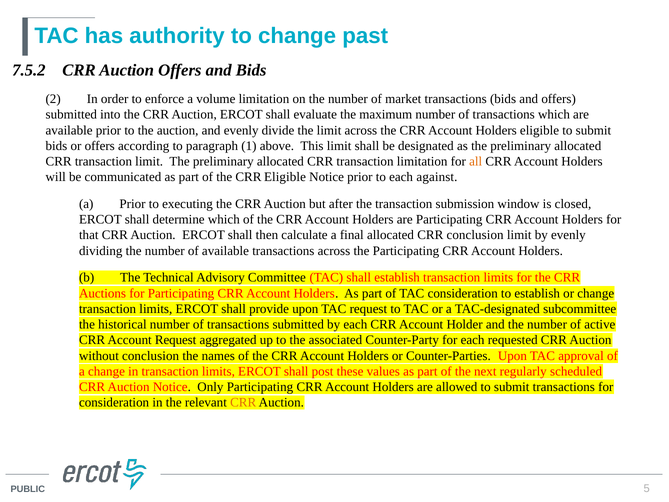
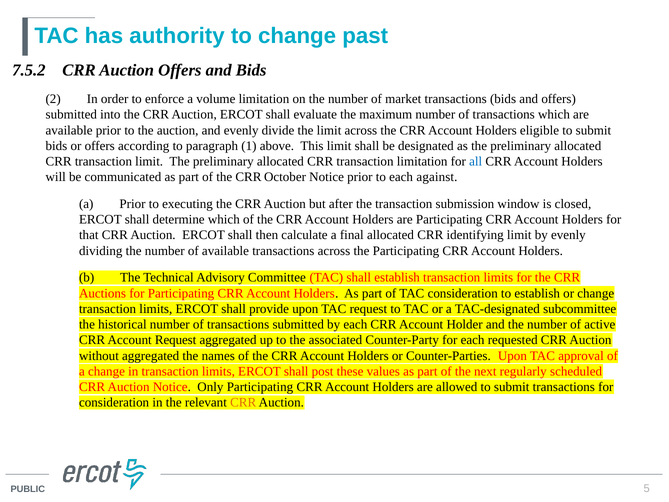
all colour: orange -> blue
CRR Eligible: Eligible -> October
CRR conclusion: conclusion -> identifying
without conclusion: conclusion -> aggregated
